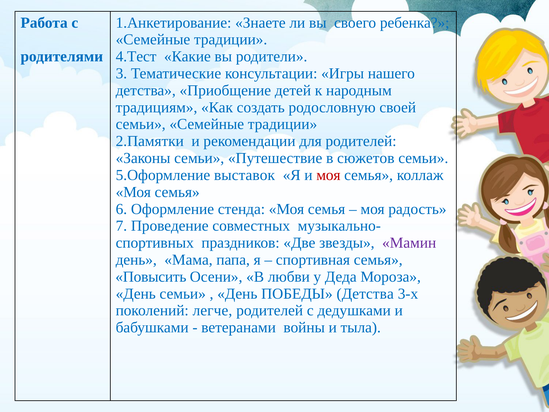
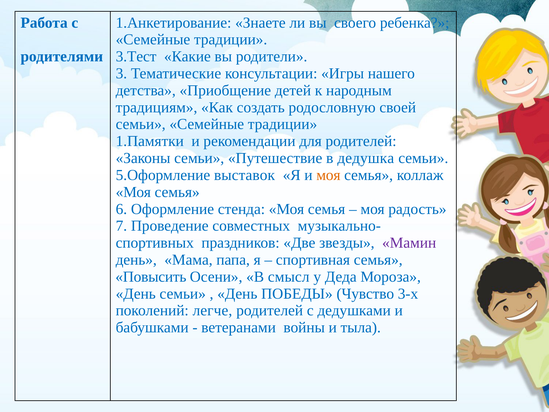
4.Тест: 4.Тест -> 3.Тест
2.Памятки: 2.Памятки -> 1.Памятки
сюжетов: сюжетов -> дедушка
моя at (328, 175) colour: red -> orange
любви: любви -> смысл
ПОБЕДЫ Детства: Детства -> Чувство
